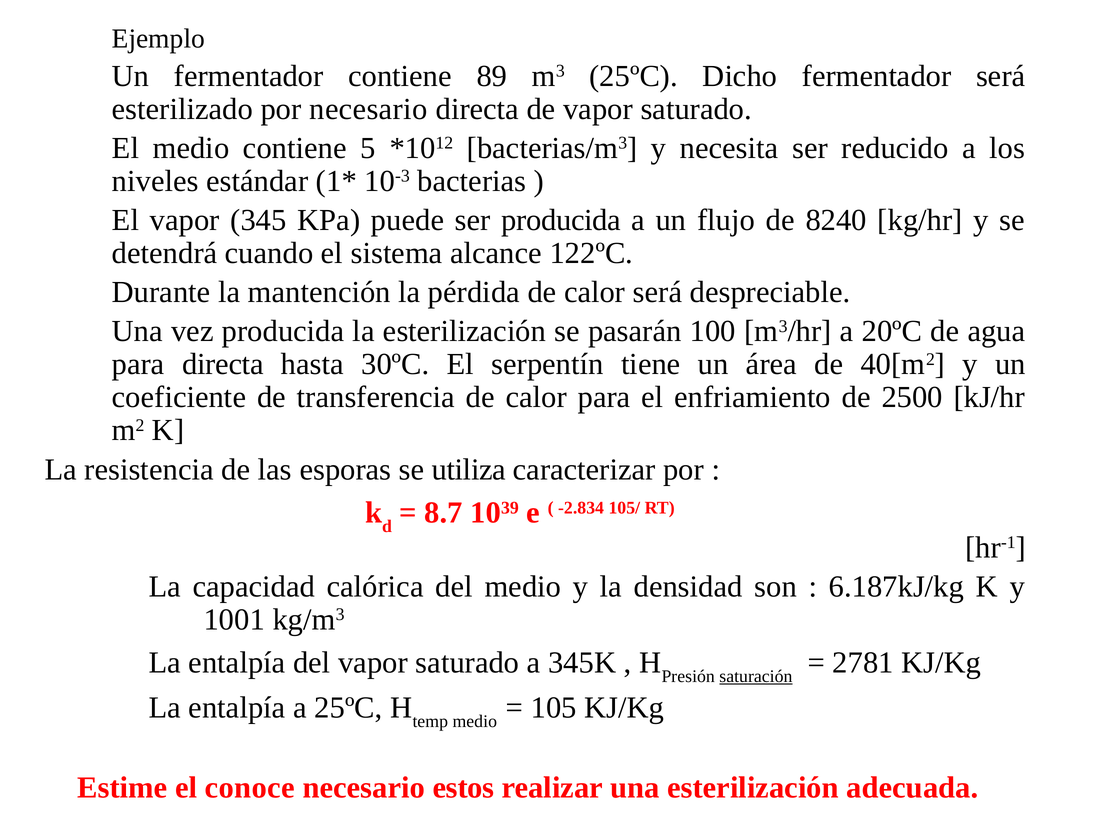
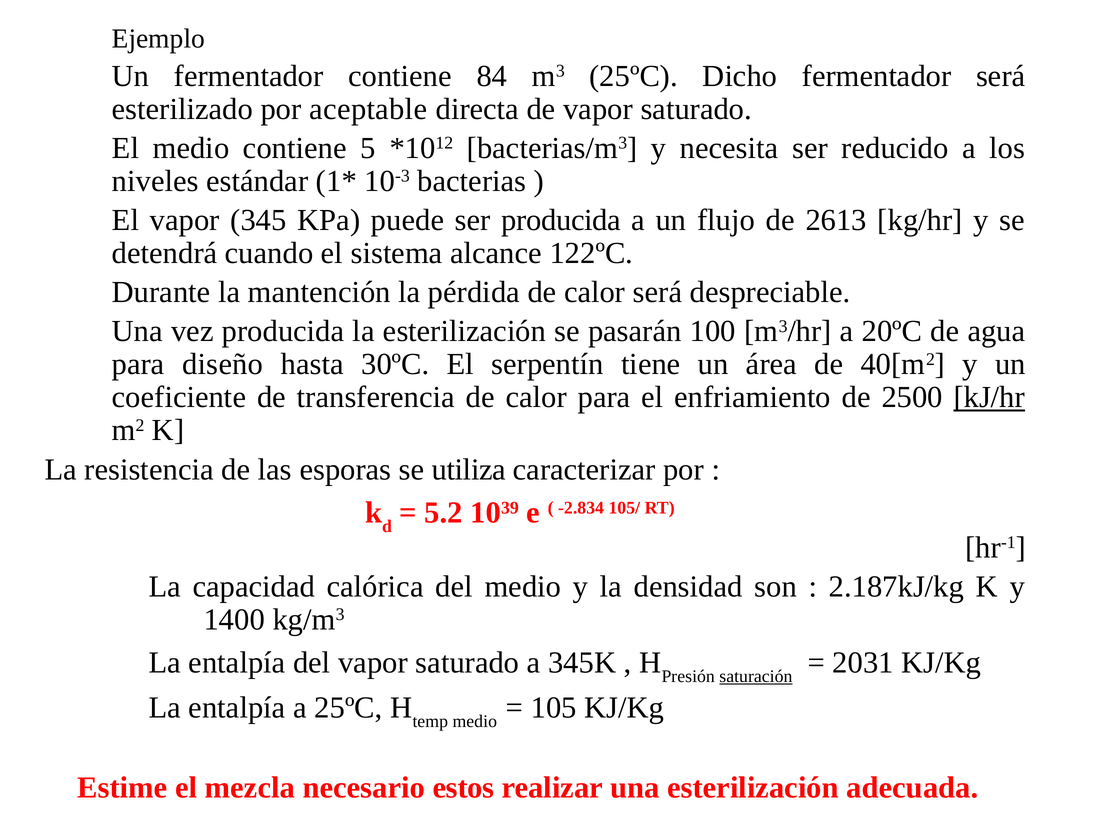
89: 89 -> 84
por necesario: necesario -> aceptable
8240: 8240 -> 2613
para directa: directa -> diseño
kJ/hr underline: none -> present
8.7: 8.7 -> 5.2
6.187kJ/kg: 6.187kJ/kg -> 2.187kJ/kg
1001: 1001 -> 1400
2781: 2781 -> 2031
conoce: conoce -> mezcla
